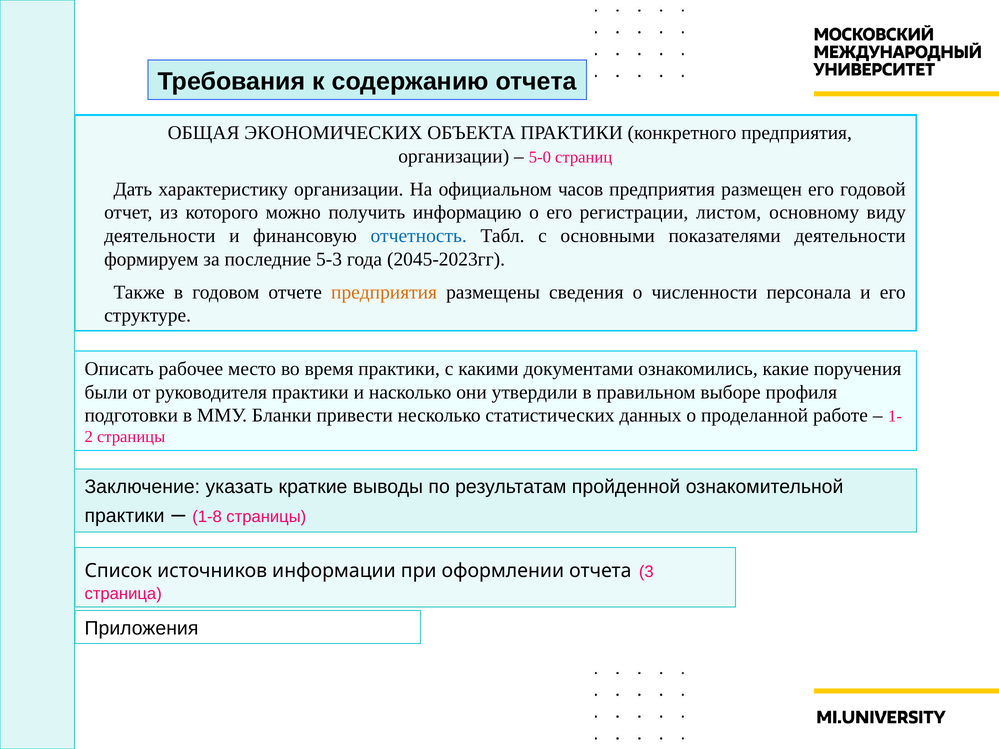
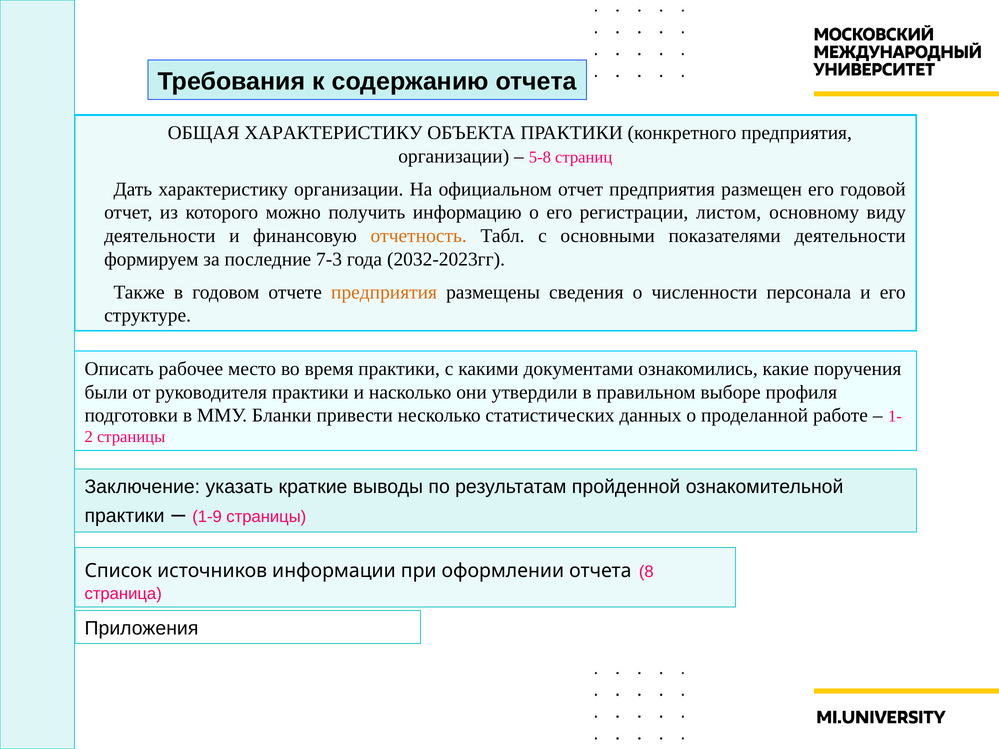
ОБЩАЯ ЭКОНОМИЧЕСКИХ: ЭКОНОМИЧЕСКИХ -> ХАРАКТЕРИСТИКУ
5-0: 5-0 -> 5-8
официальном часов: часов -> отчет
отчетность colour: blue -> orange
5-3: 5-3 -> 7-3
2045-2023гг: 2045-2023гг -> 2032-2023гг
1-8: 1-8 -> 1-9
3: 3 -> 8
